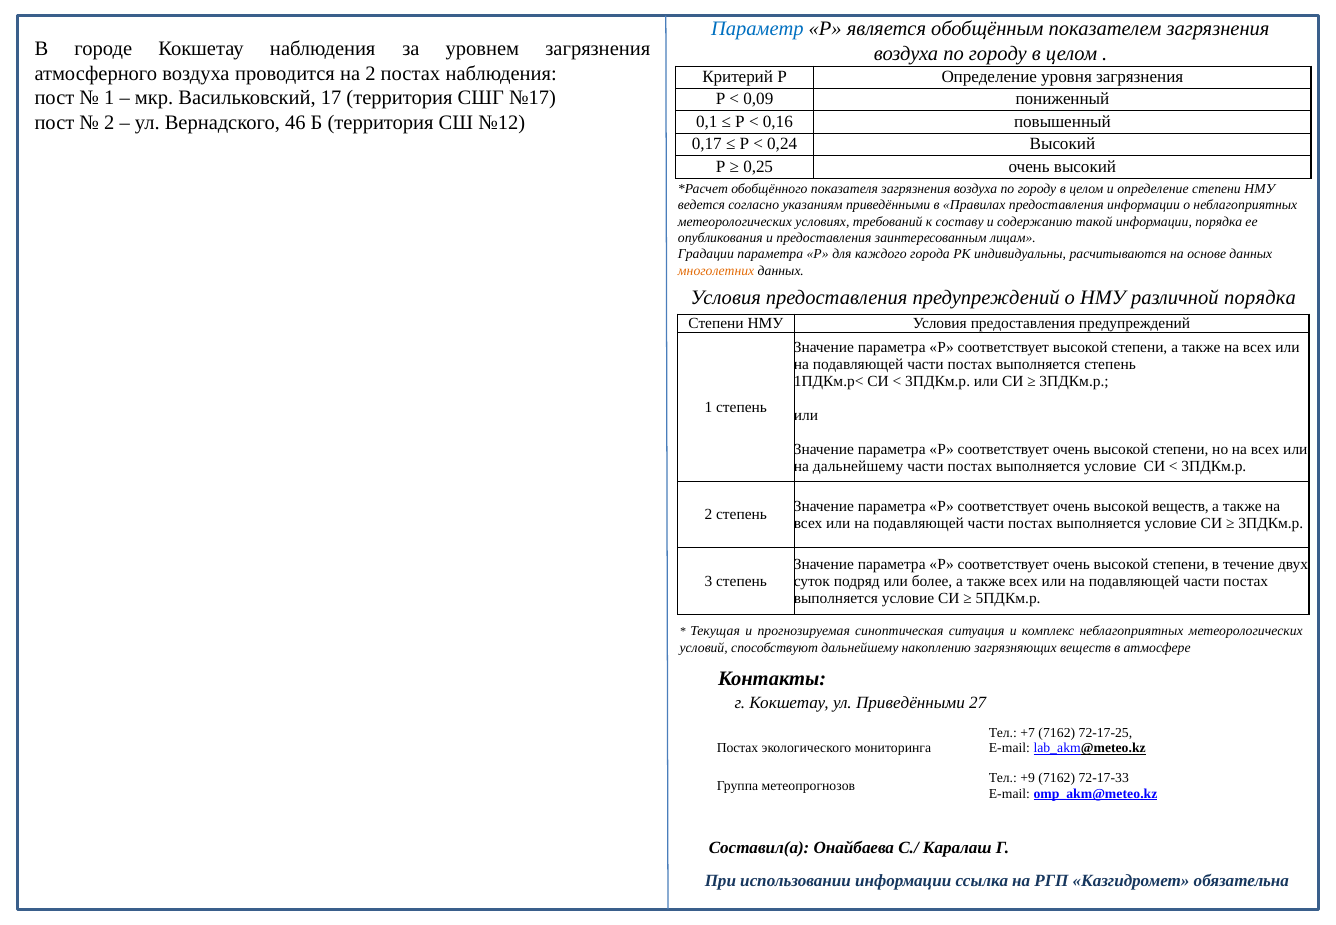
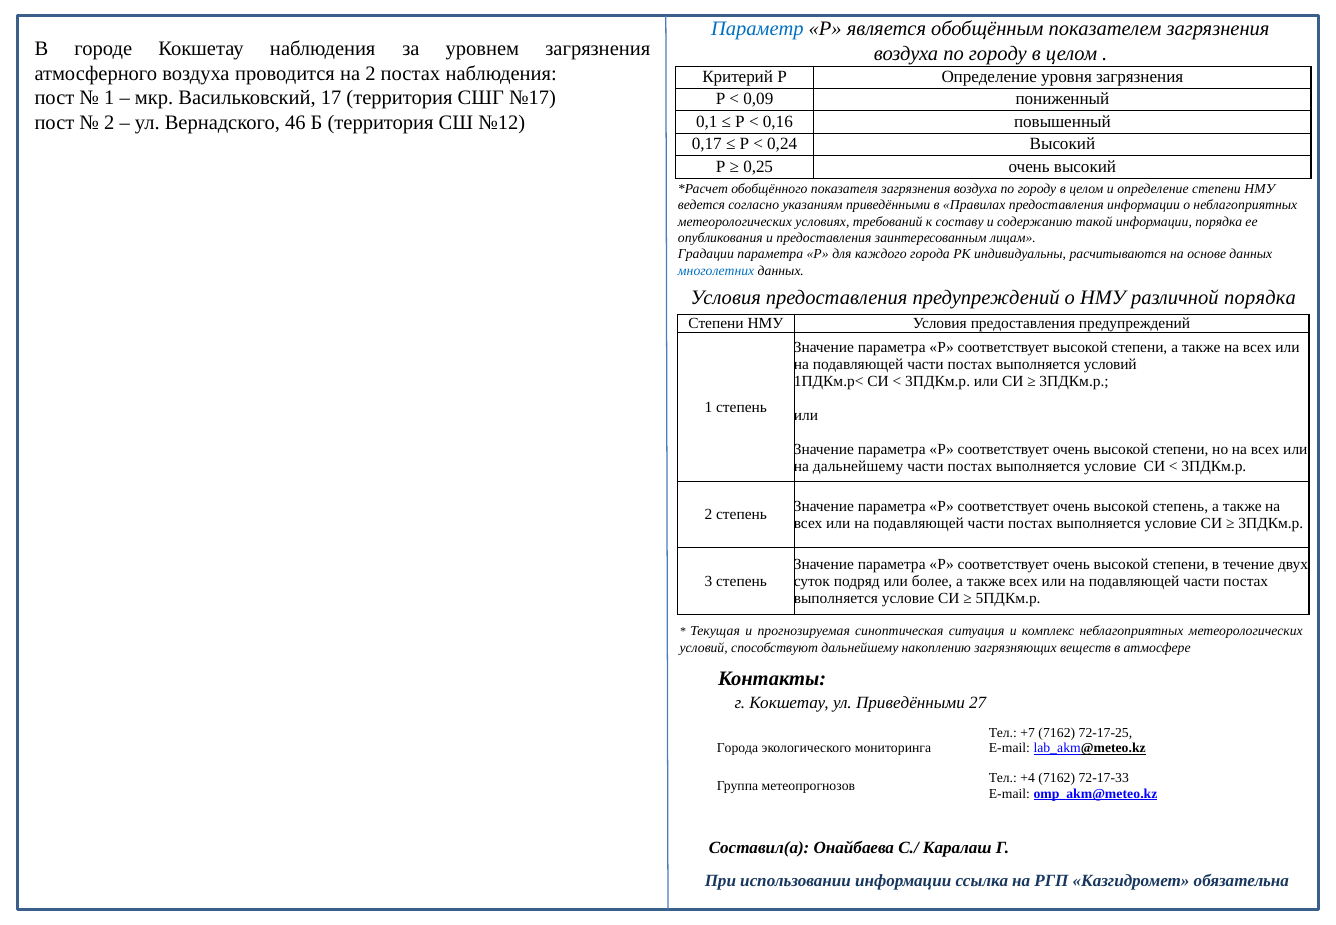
многолетних colour: orange -> blue
выполняется степень: степень -> условий
высокой веществ: веществ -> степень
Постах at (738, 748): Постах -> Города
+9: +9 -> +4
